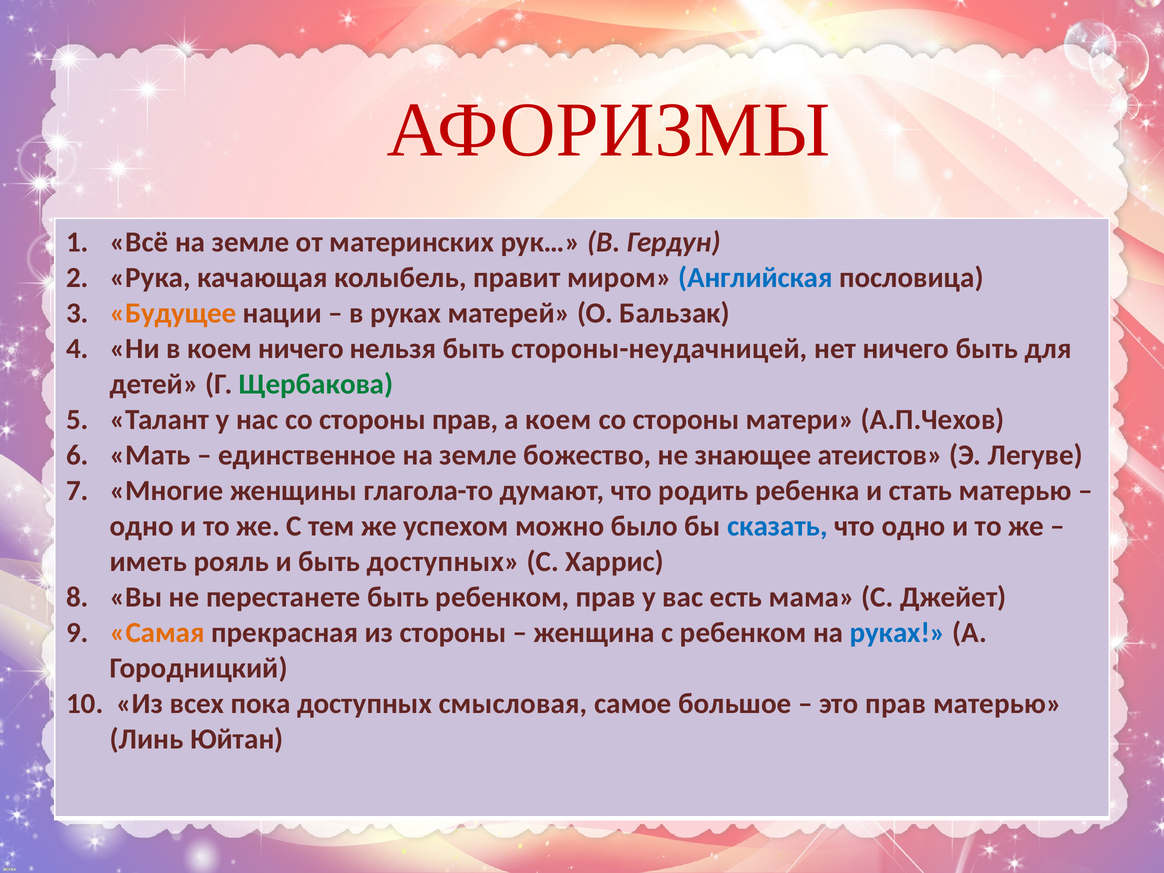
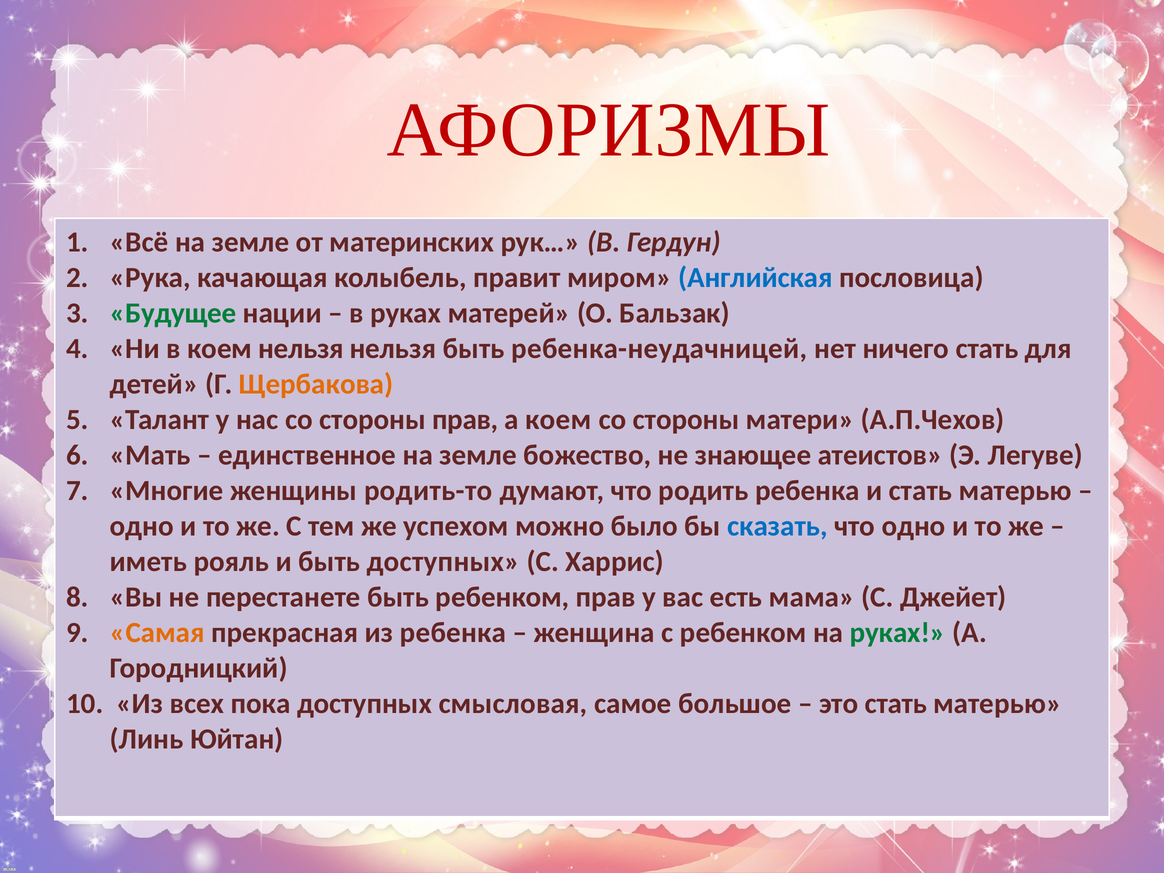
Будущее colour: orange -> green
коем ничего: ничего -> нельзя
стороны-неудачницей: стороны-неудачницей -> ребенка-неудачницей
ничего быть: быть -> стать
Щербакова colour: green -> orange
глагола-то: глагола-то -> родить-то
из стороны: стороны -> ребенка
руках at (898, 633) colour: blue -> green
это прав: прав -> стать
